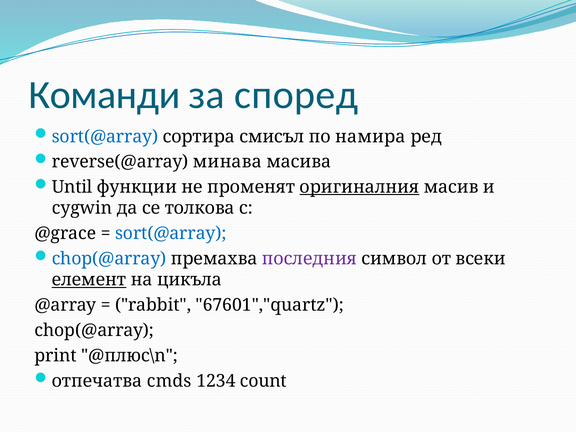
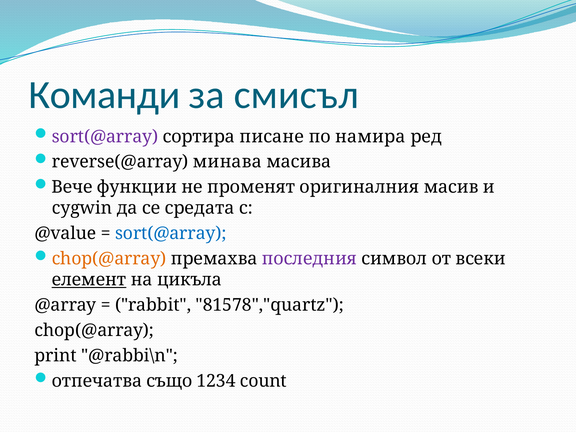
според: според -> смисъл
sort(@array at (105, 137) colour: blue -> purple
смисъл: смисъл -> писане
Until: Until -> Вече
оригиналния underline: present -> none
толкова: толкова -> средата
@grace: @grace -> @value
chop(@array at (109, 259) colour: blue -> orange
67601","quartz: 67601","quartz -> 81578","quartz
@плюс\n: @плюс\n -> @rabbi\n
cmds: cmds -> също
